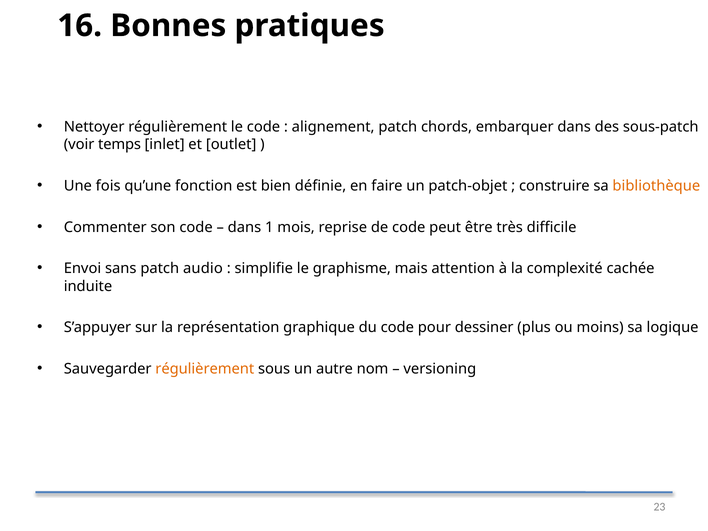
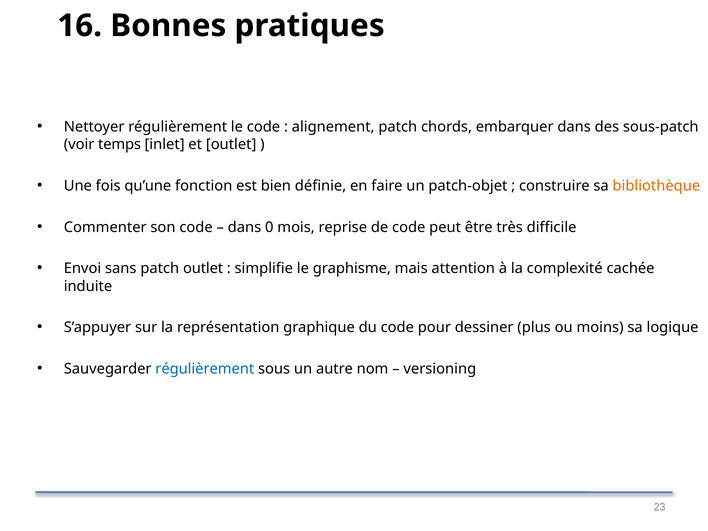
1: 1 -> 0
patch audio: audio -> outlet
régulièrement at (205, 369) colour: orange -> blue
